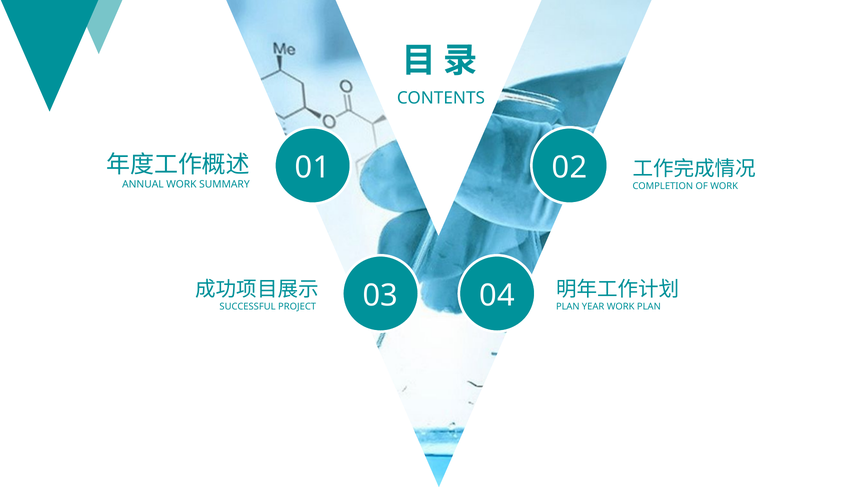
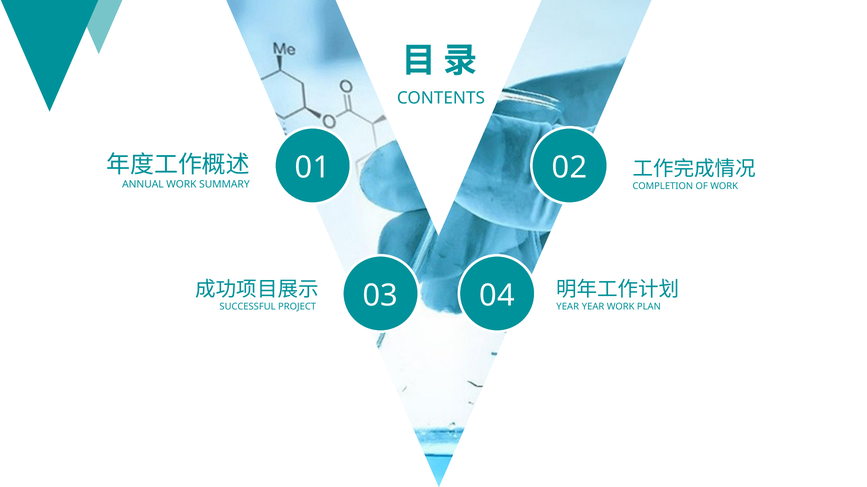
PLAN at (568, 307): PLAN -> YEAR
